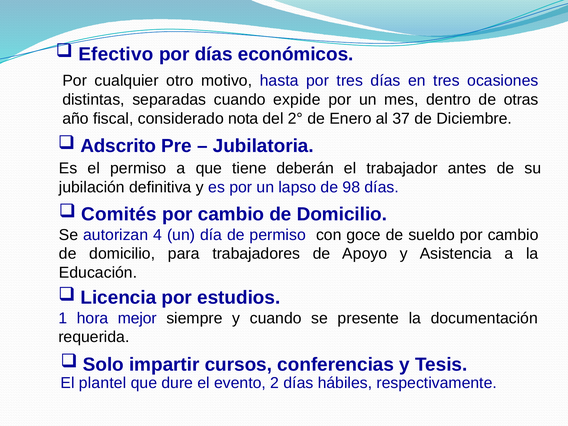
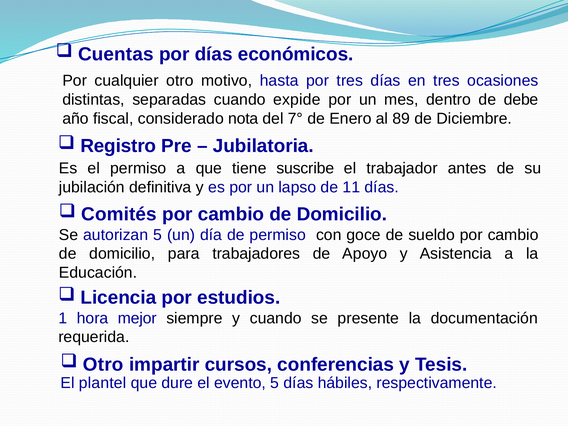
Efectivo: Efectivo -> Cuentas
otras: otras -> debe
2°: 2° -> 7°
37: 37 -> 89
Adscrito: Adscrito -> Registro
deberán: deberán -> suscribe
98: 98 -> 11
autorizan 4: 4 -> 5
Solo at (103, 364): Solo -> Otro
evento 2: 2 -> 5
